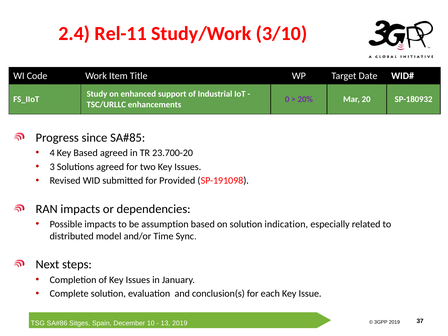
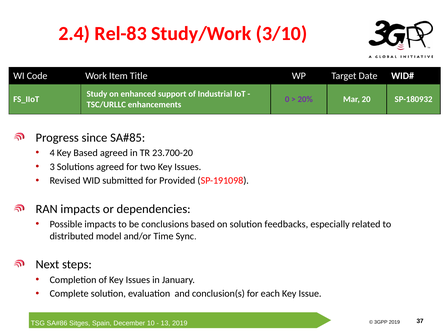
Rel-11: Rel-11 -> Rel-83
assumption: assumption -> conclusions
indication: indication -> feedbacks
